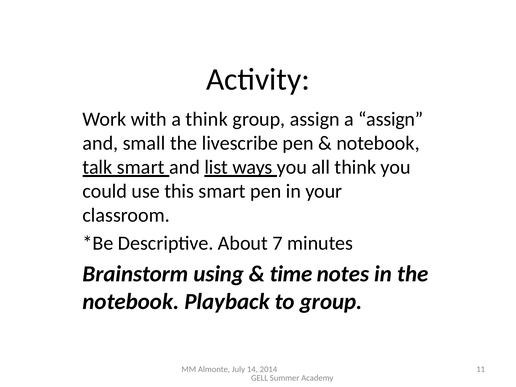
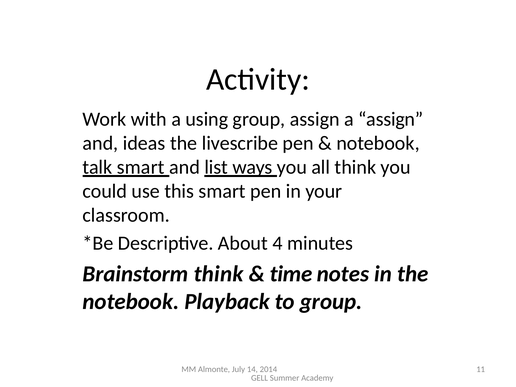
a think: think -> using
small: small -> ideas
7: 7 -> 4
Brainstorm using: using -> think
